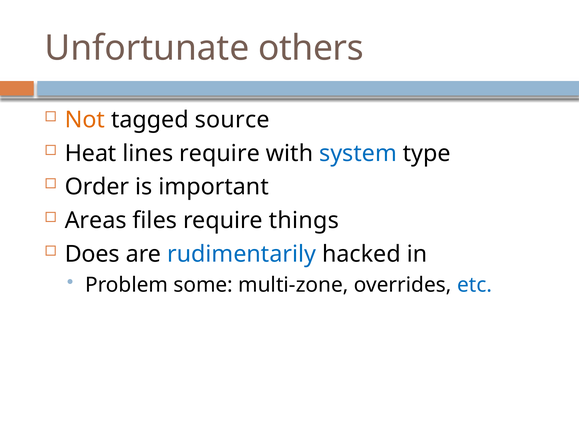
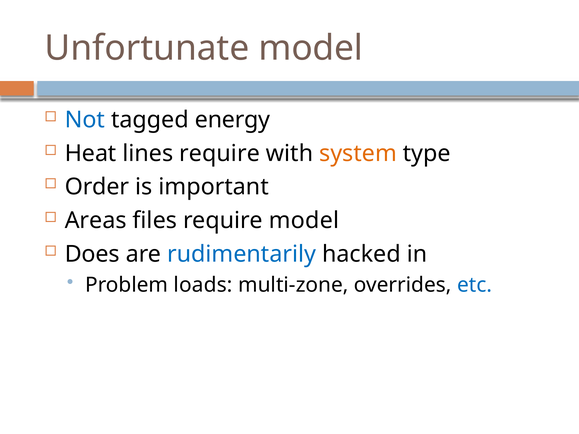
Unfortunate others: others -> model
Not colour: orange -> blue
source: source -> energy
system colour: blue -> orange
require things: things -> model
some: some -> loads
